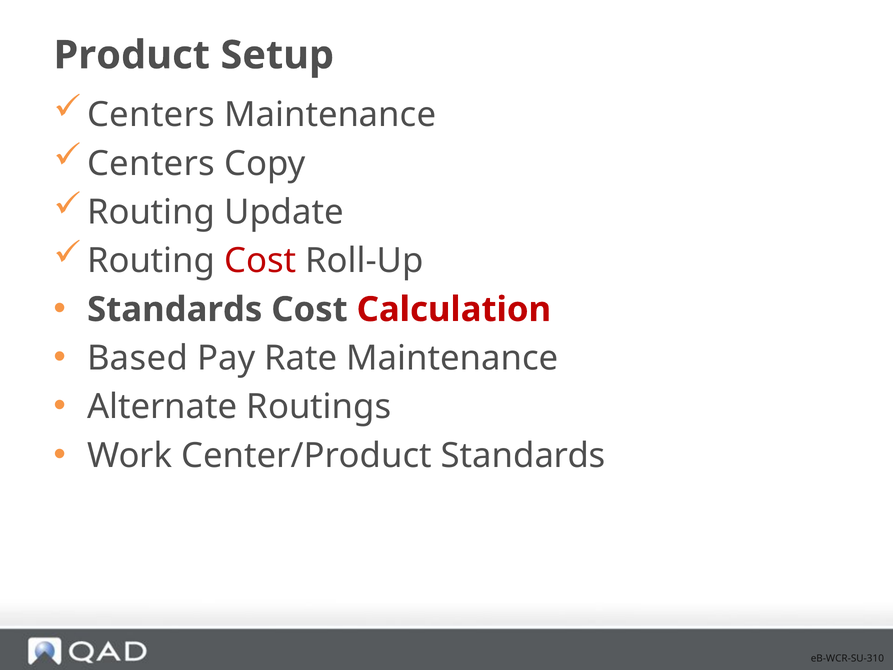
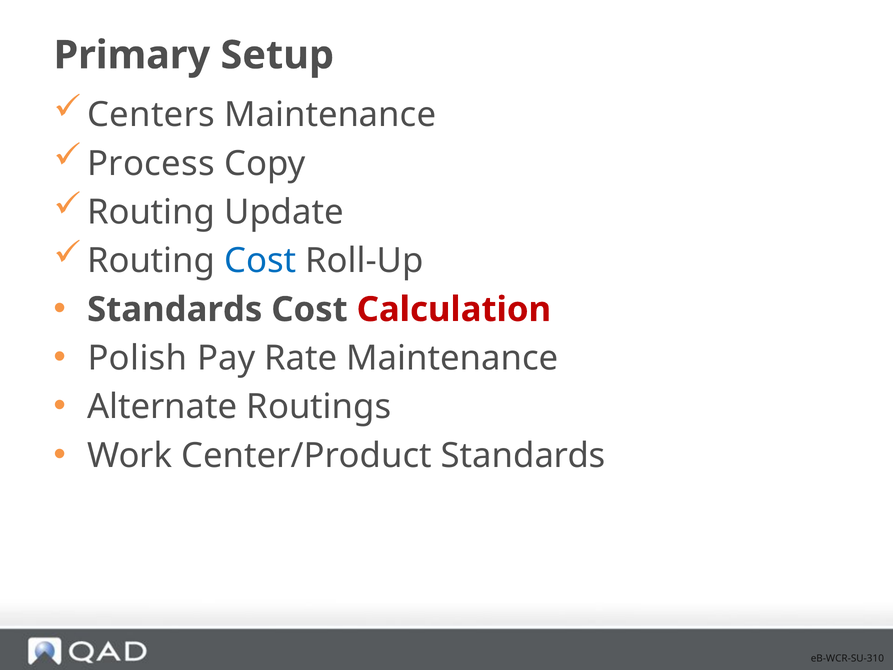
Product: Product -> Primary
Centers at (151, 163): Centers -> Process
Cost at (260, 261) colour: red -> blue
Based: Based -> Polish
